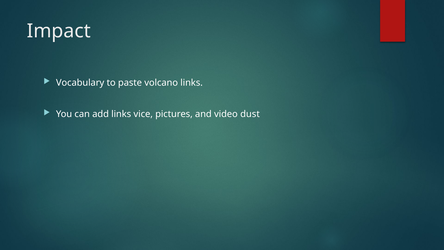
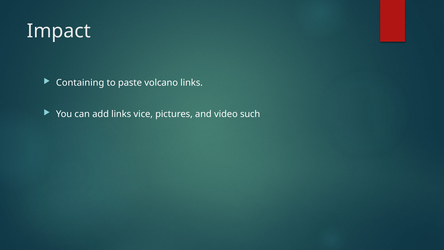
Vocabulary: Vocabulary -> Containing
dust: dust -> such
